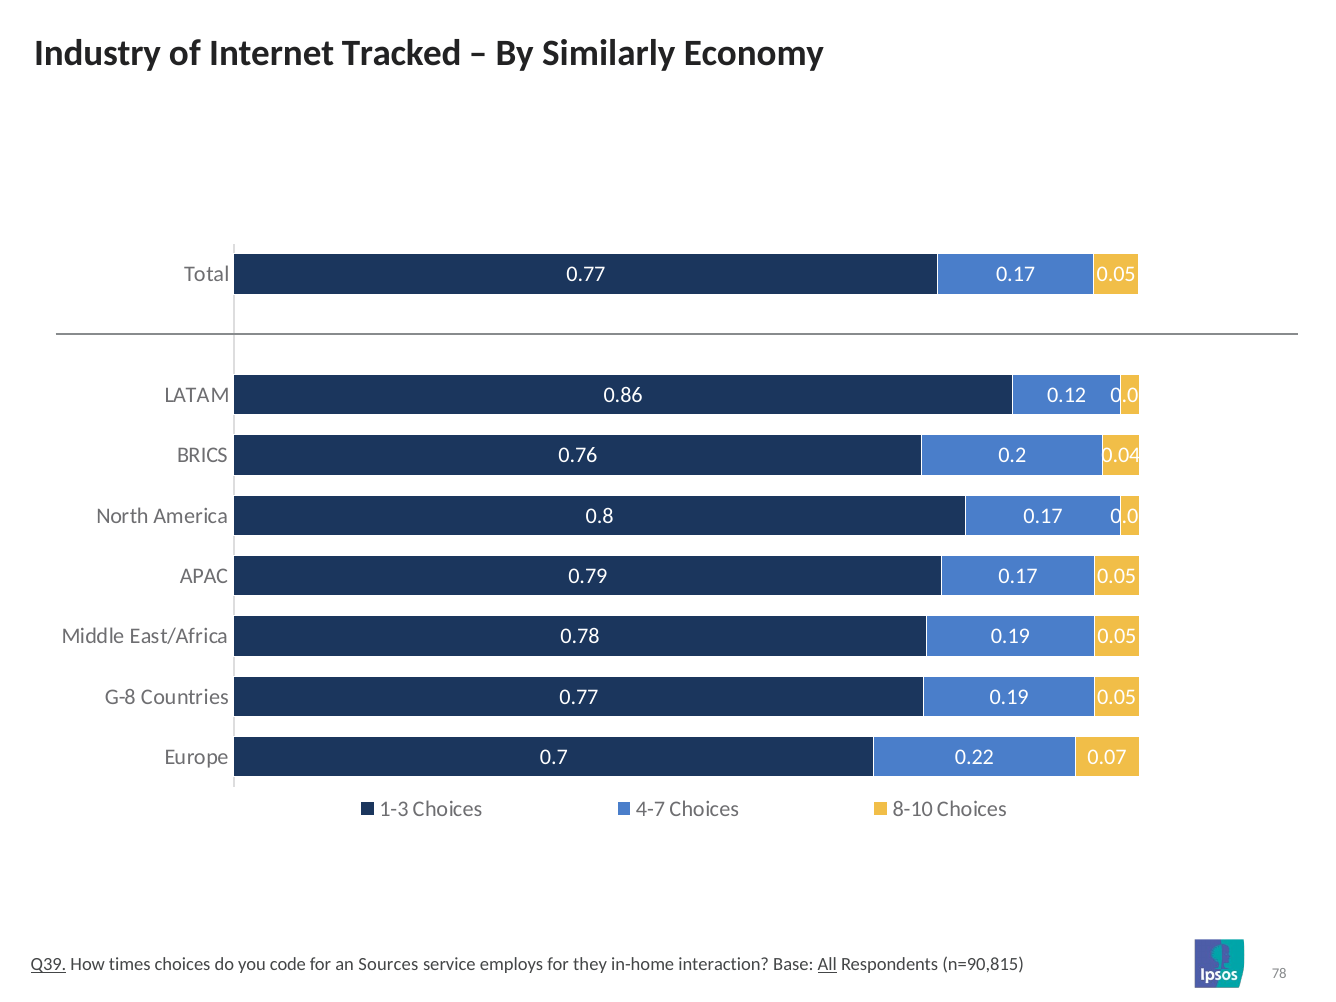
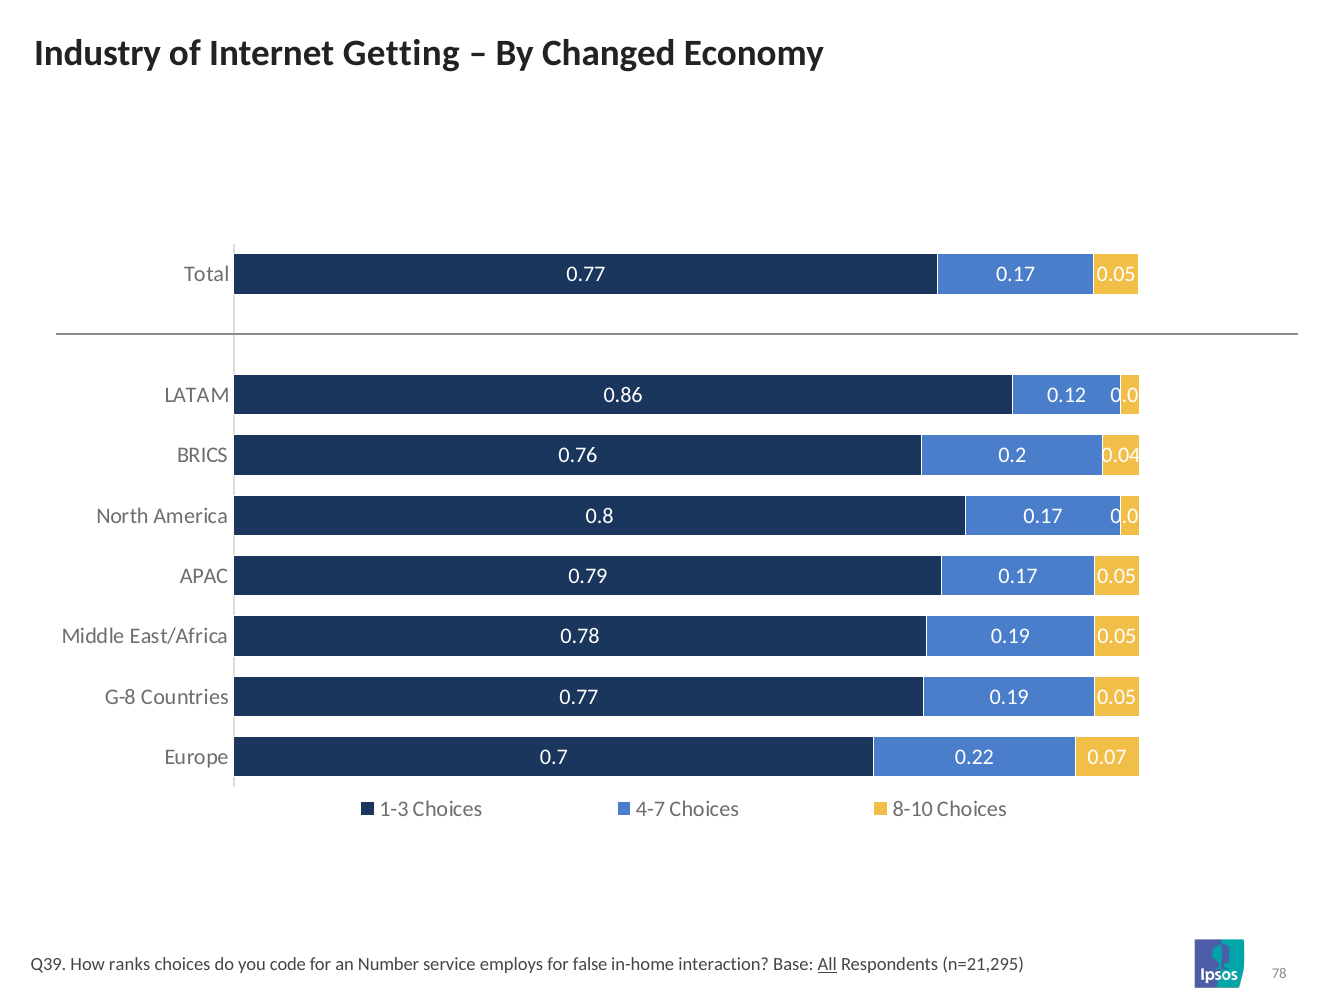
Tracked: Tracked -> Getting
Similarly: Similarly -> Changed
Q39 underline: present -> none
times: times -> ranks
Sources: Sources -> Number
they: they -> false
n=90,815: n=90,815 -> n=21,295
